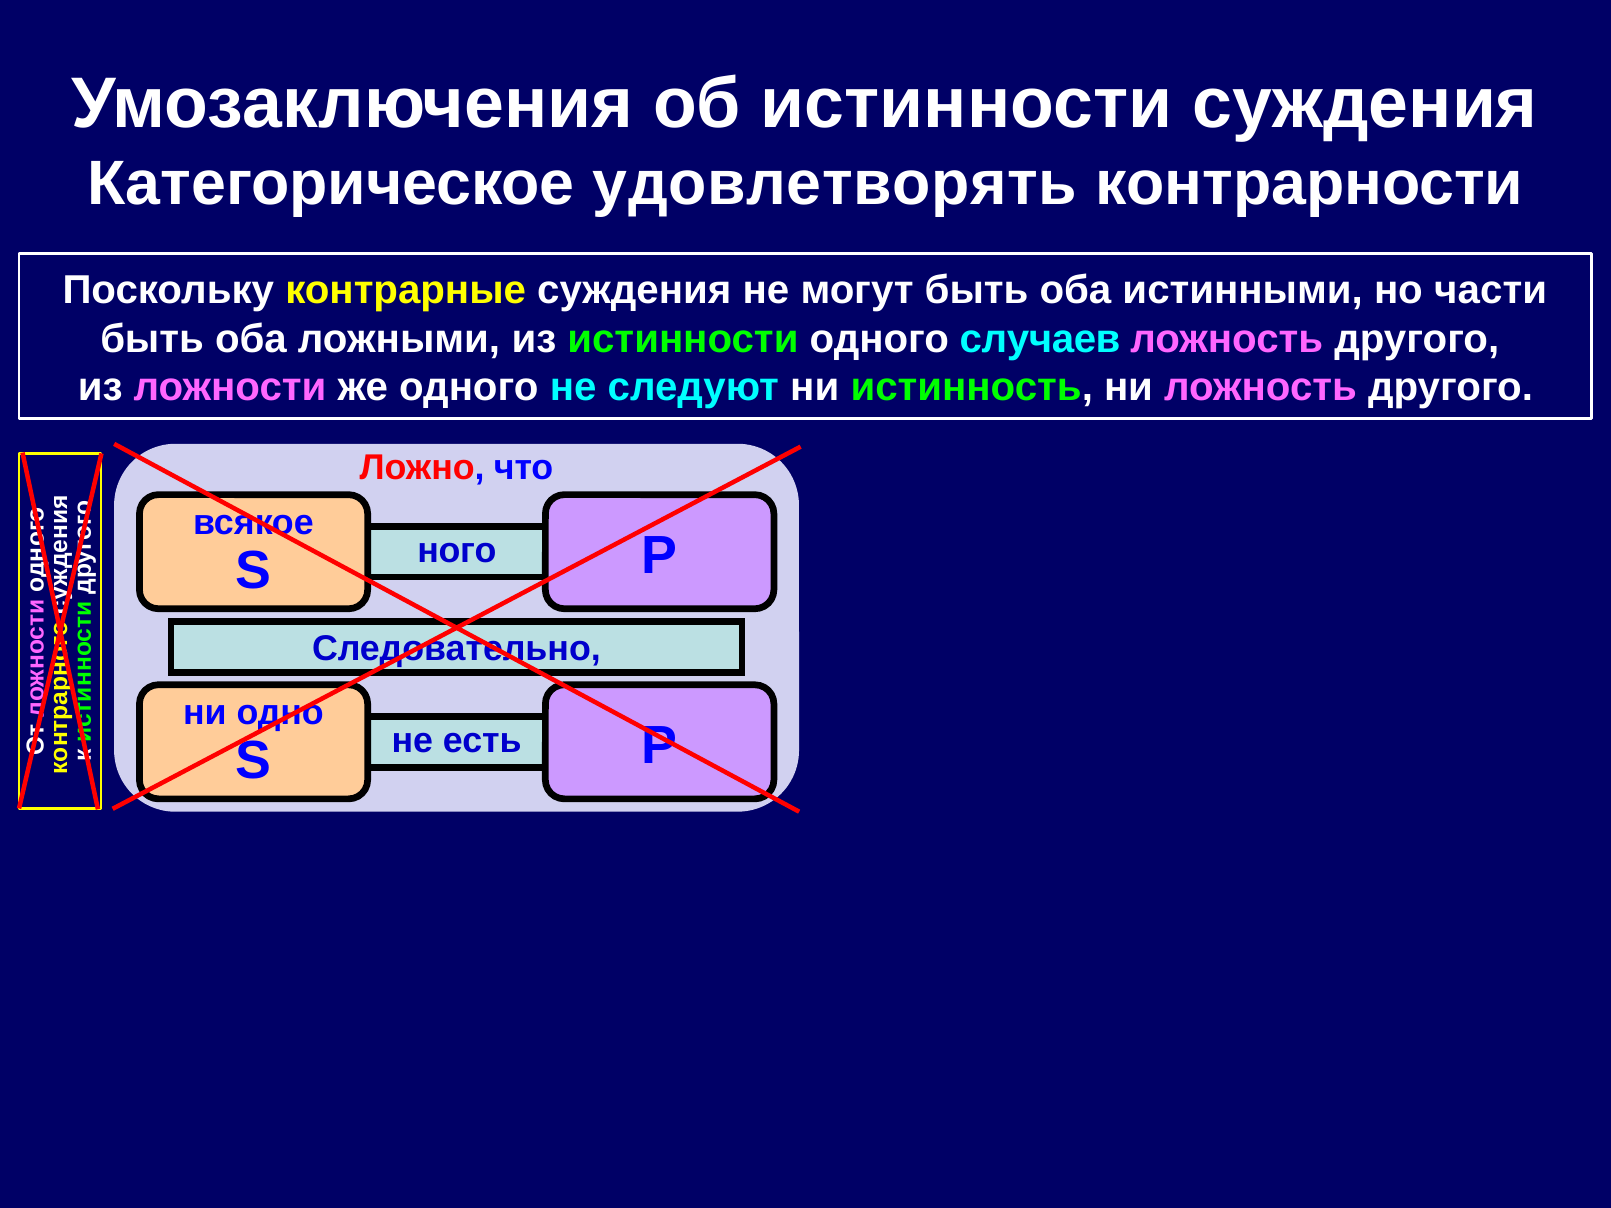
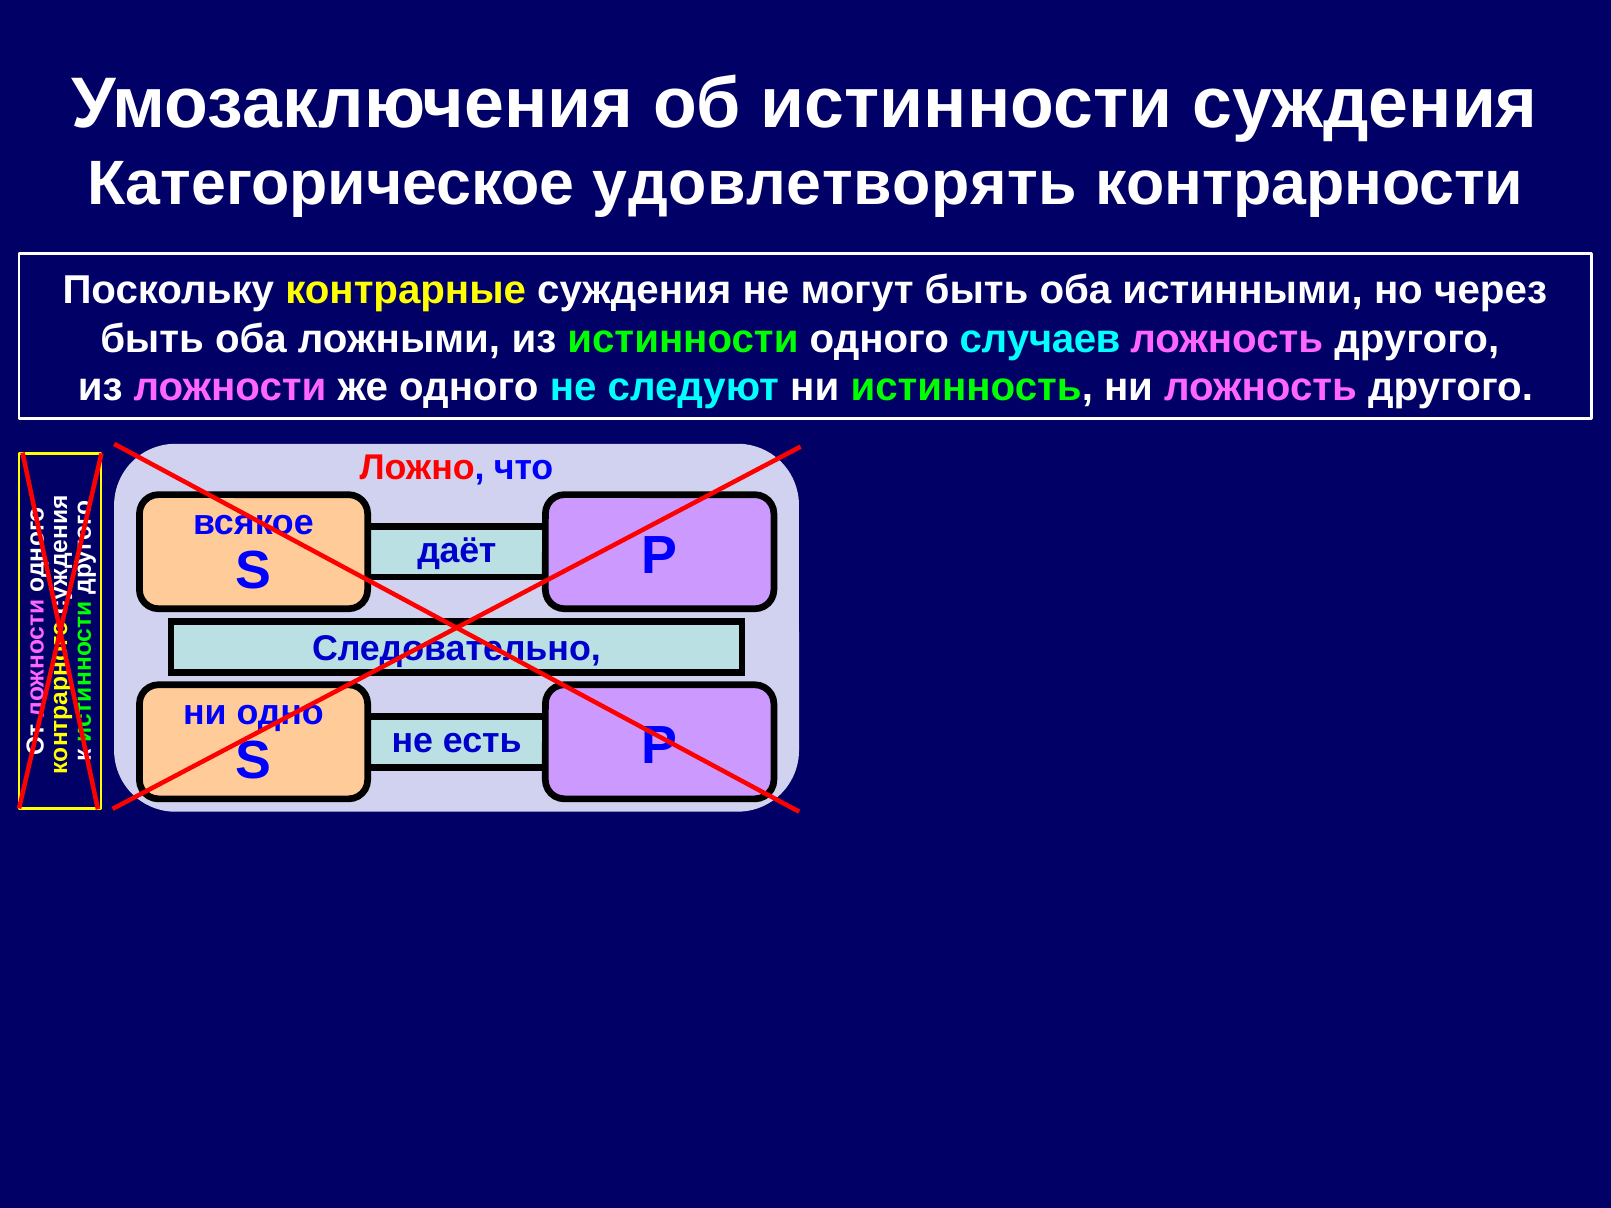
части: части -> через
ного: ного -> даёт
